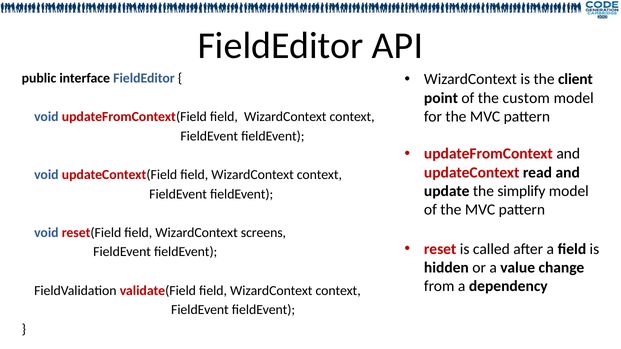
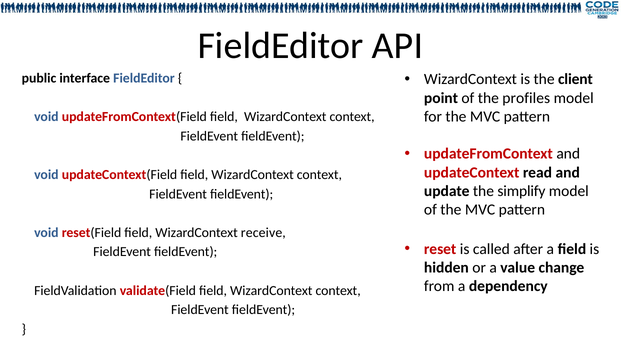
custom: custom -> profiles
screens: screens -> receive
